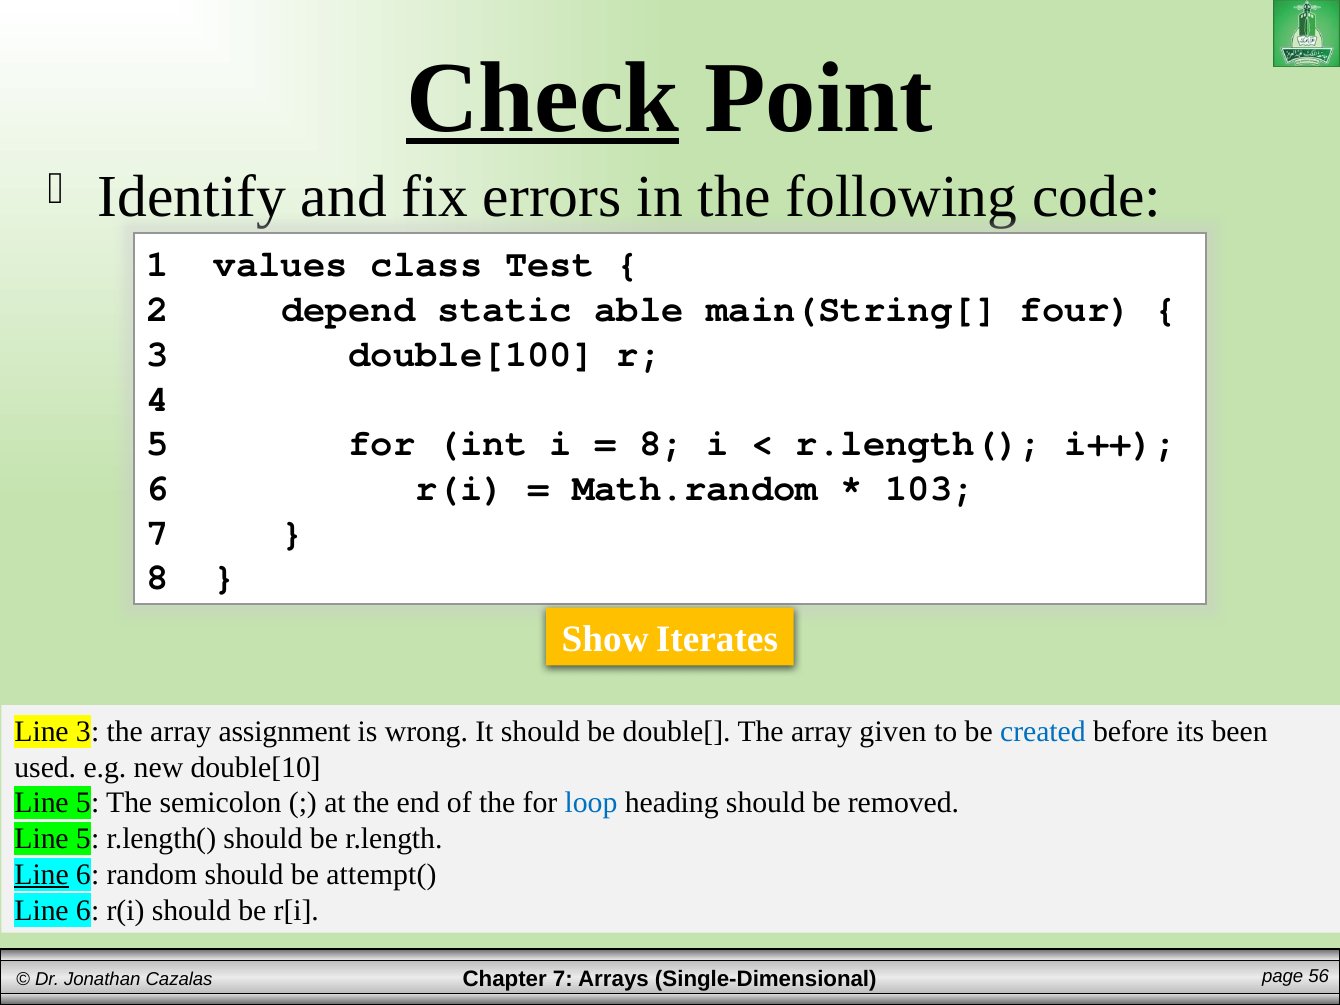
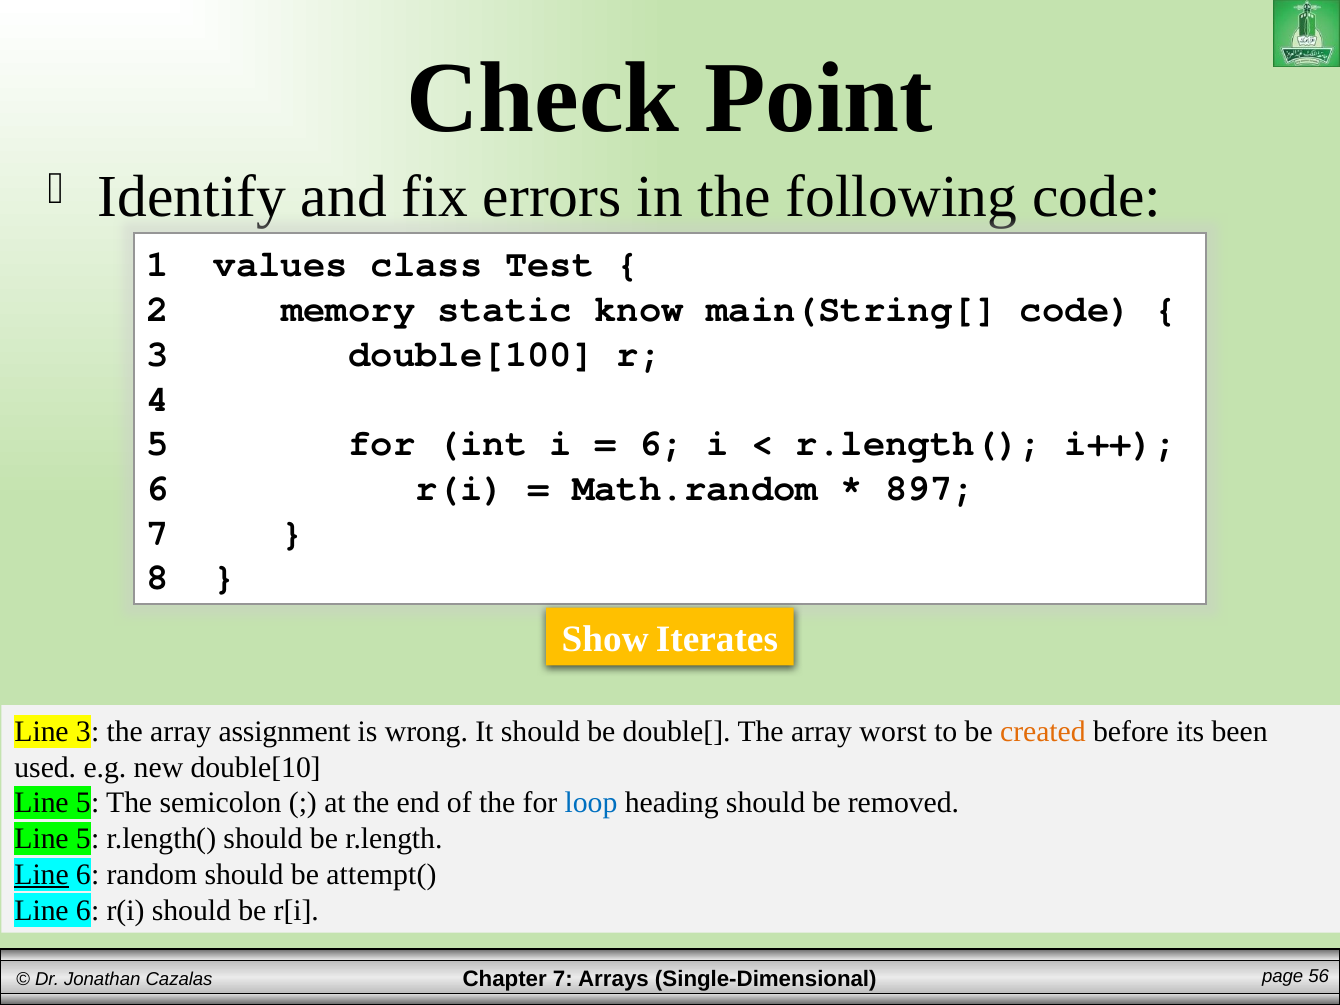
Check underline: present -> none
depend: depend -> memory
able: able -> know
main(String[ four: four -> code
8 at (662, 443): 8 -> 6
103: 103 -> 897
given: given -> worst
created colour: blue -> orange
